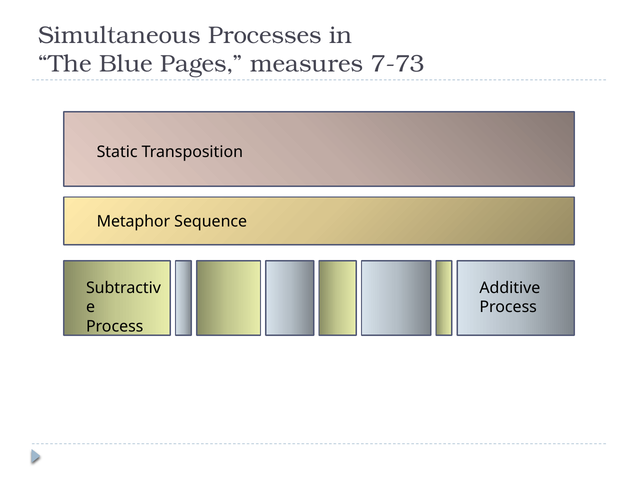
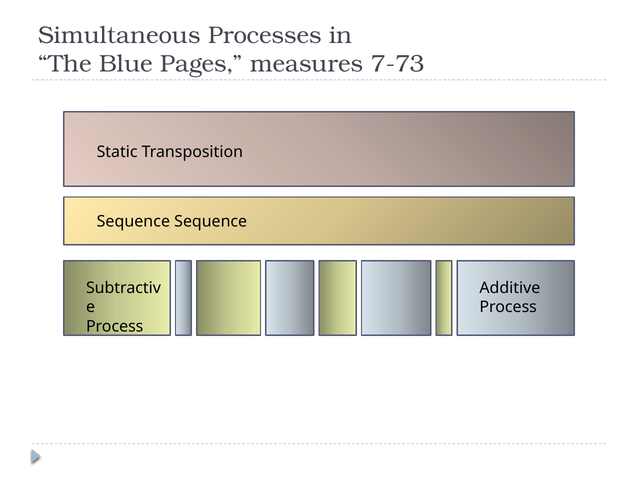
Metaphor at (133, 221): Metaphor -> Sequence
